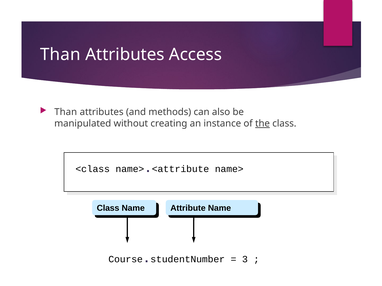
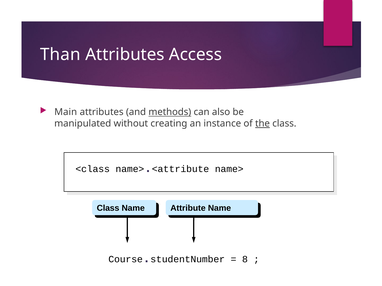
Than at (66, 112): Than -> Main
methods underline: none -> present
3: 3 -> 8
